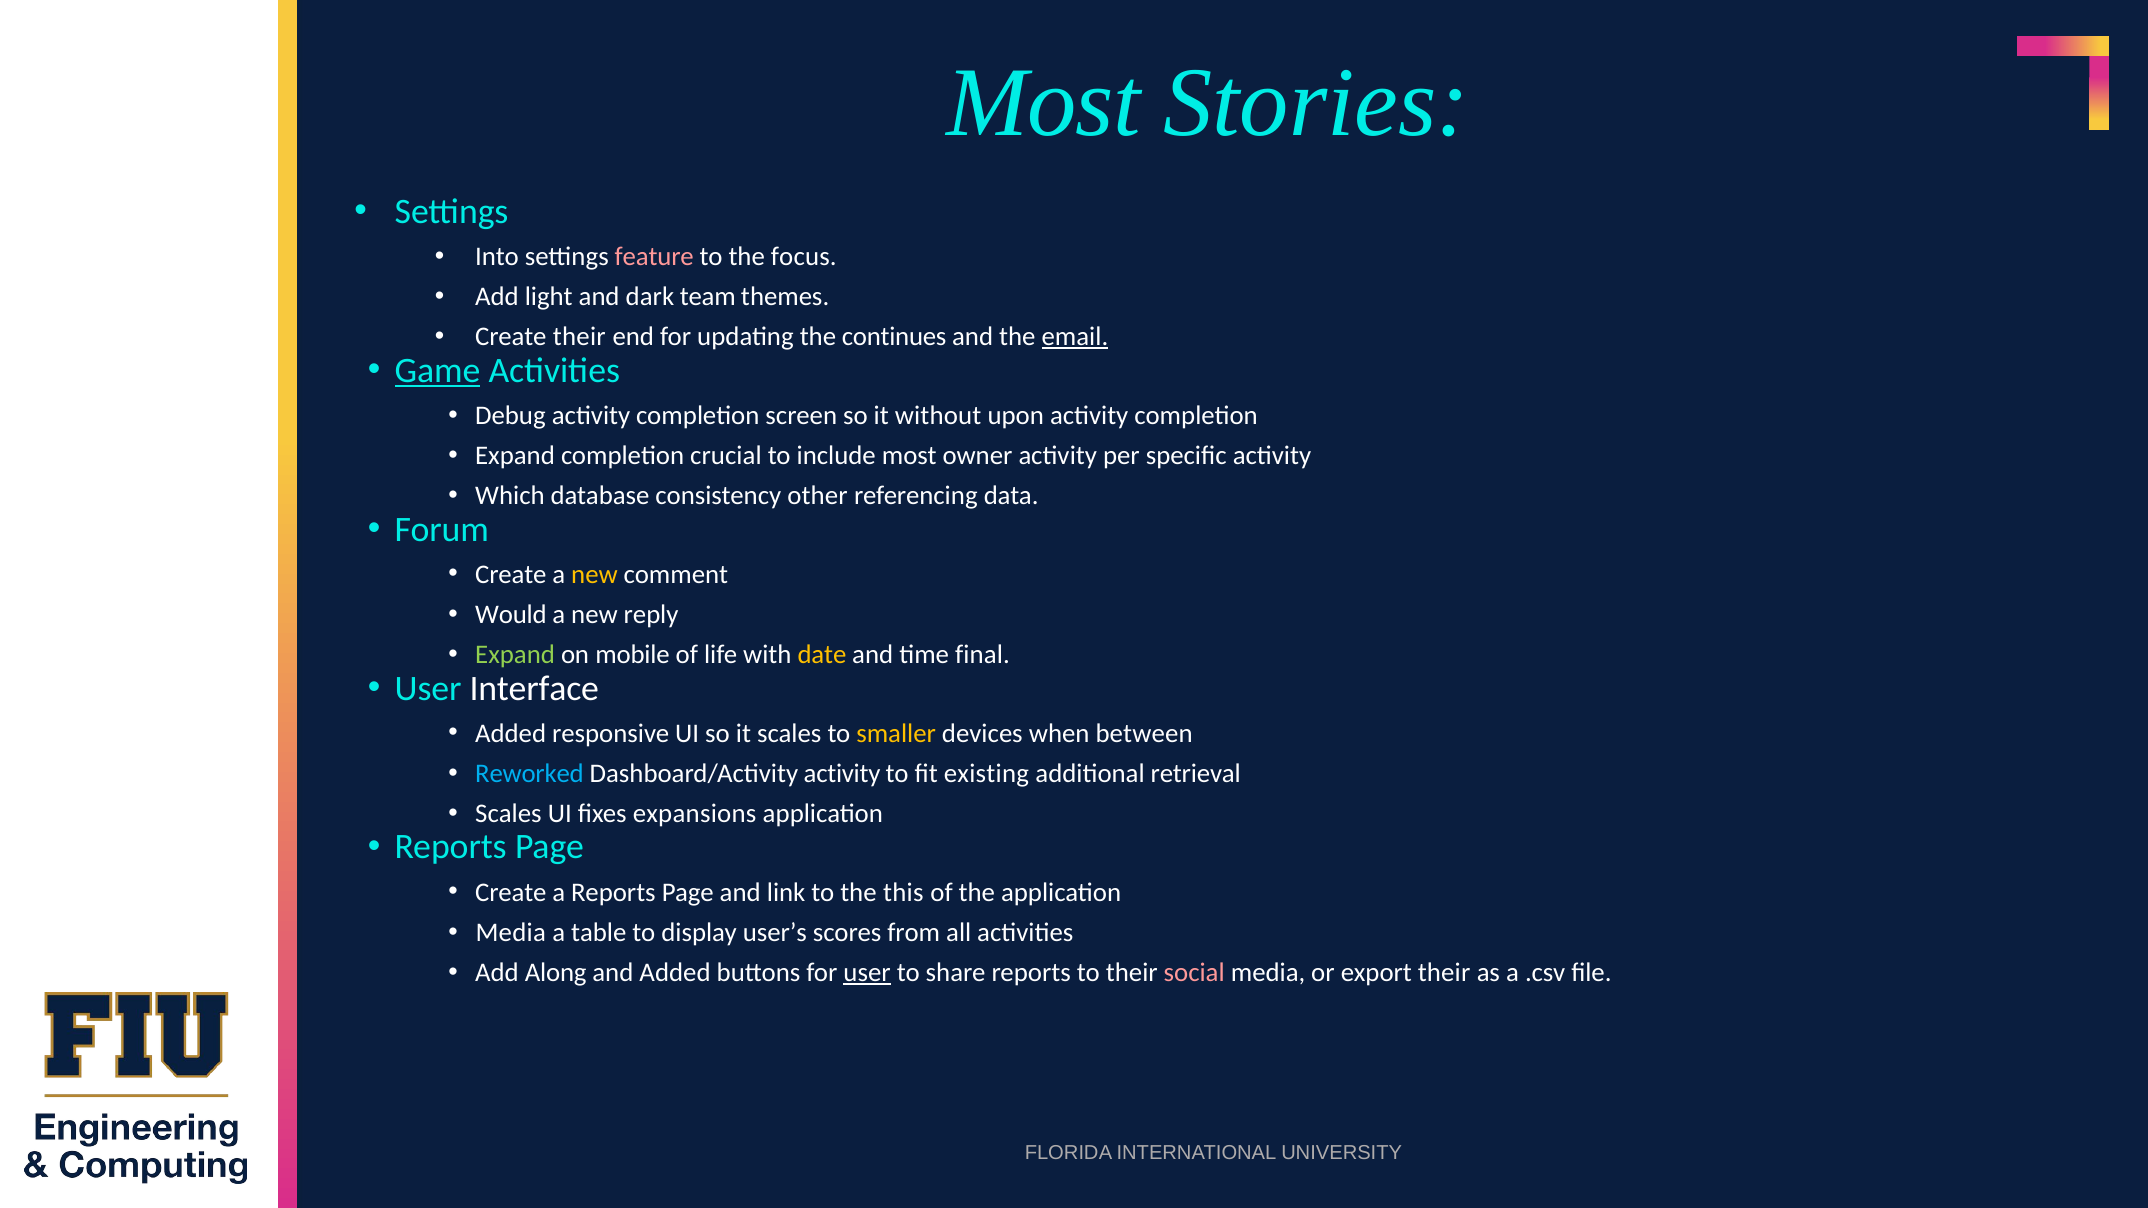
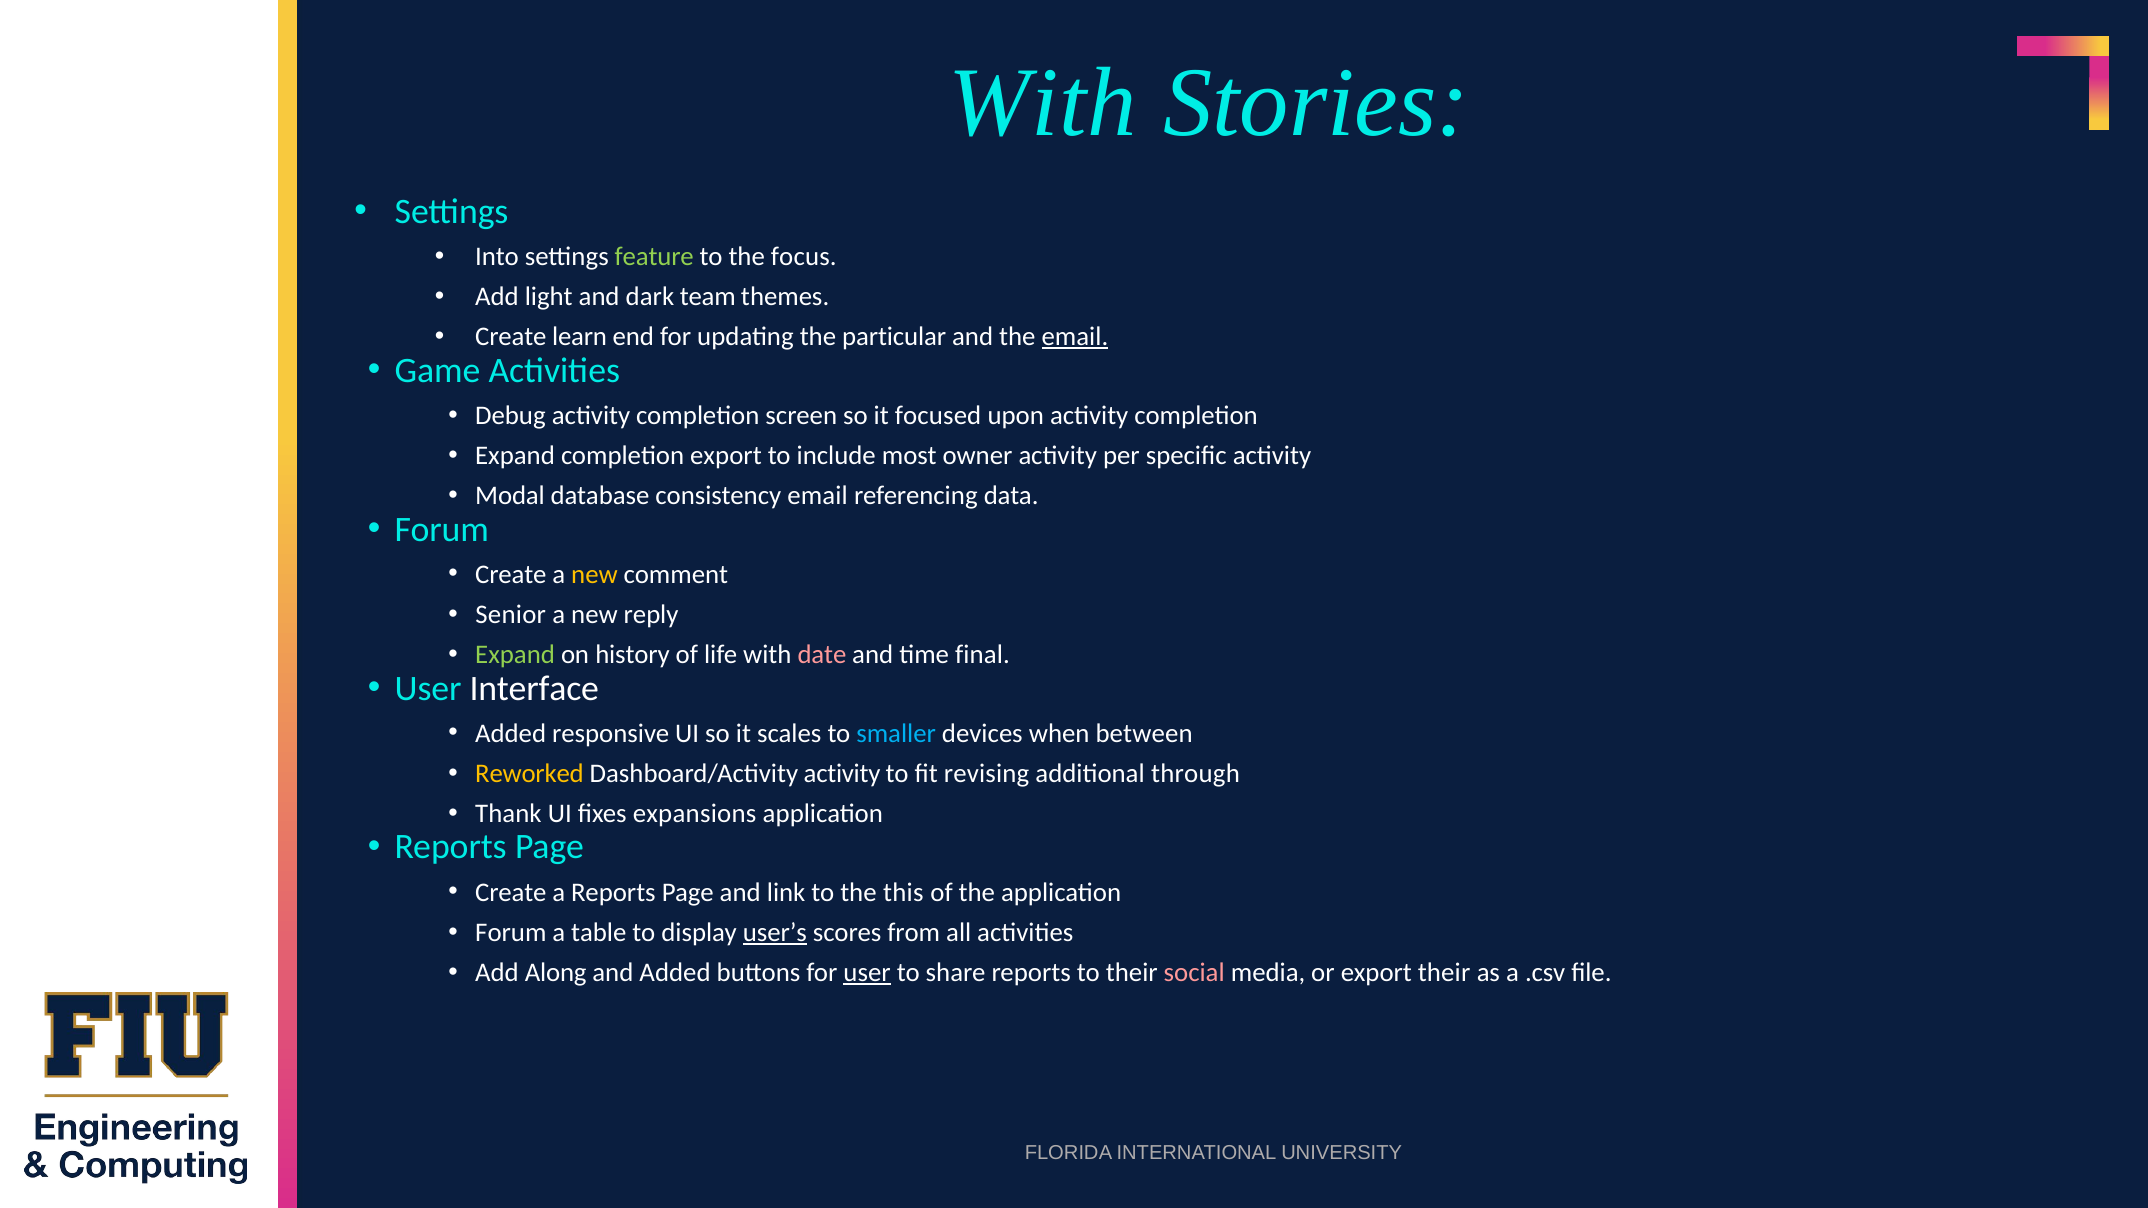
Most at (1044, 103): Most -> With
feature colour: pink -> light green
Create their: their -> learn
continues: continues -> particular
Game underline: present -> none
without: without -> focused
completion crucial: crucial -> export
Which: Which -> Modal
consistency other: other -> email
Would: Would -> Senior
mobile: mobile -> history
date colour: yellow -> pink
smaller colour: yellow -> light blue
Reworked colour: light blue -> yellow
existing: existing -> revising
retrieval: retrieval -> through
Scales at (508, 814): Scales -> Thank
Media at (511, 932): Media -> Forum
user’s underline: none -> present
